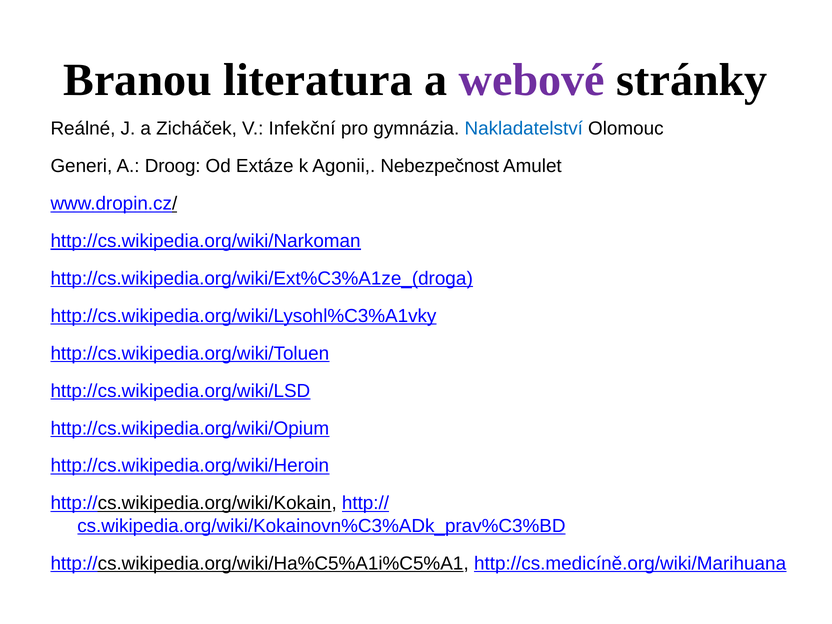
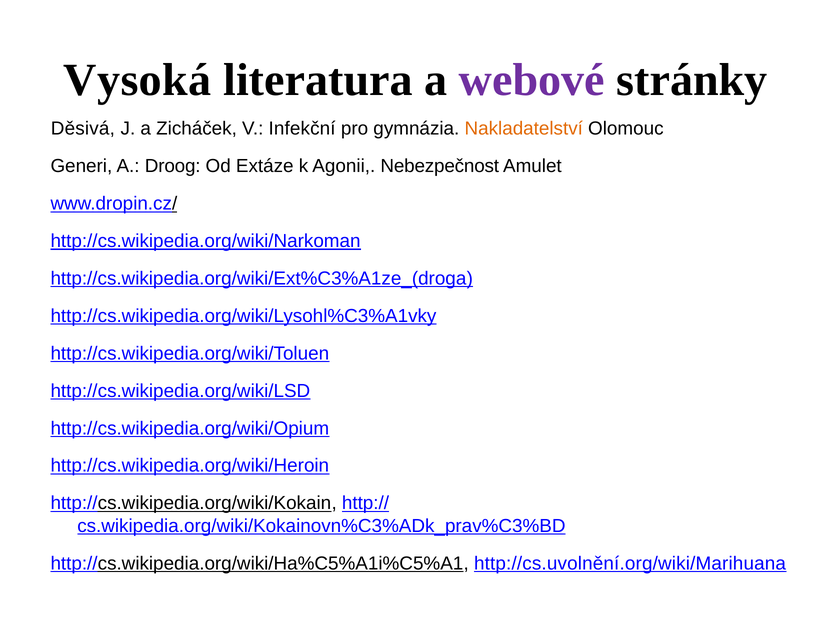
Branou: Branou -> Vysoká
Reálné: Reálné -> Děsivá
Nakladatelství colour: blue -> orange
http://cs.medicíně.org/wiki/Marihuana: http://cs.medicíně.org/wiki/Marihuana -> http://cs.uvolnění.org/wiki/Marihuana
